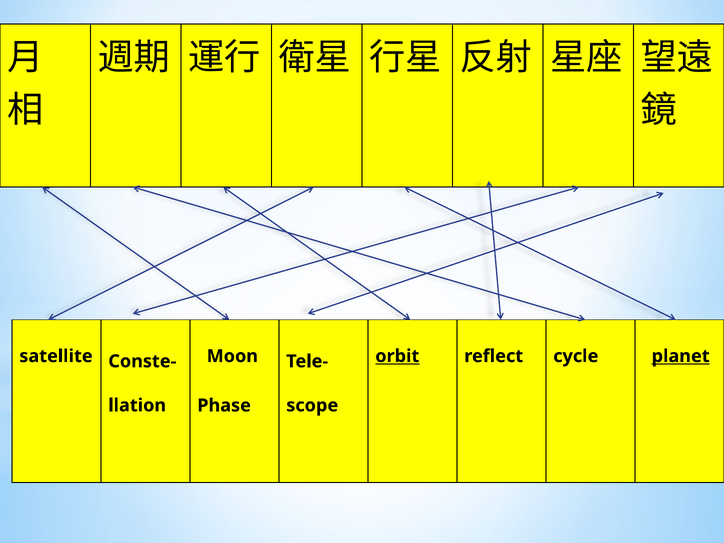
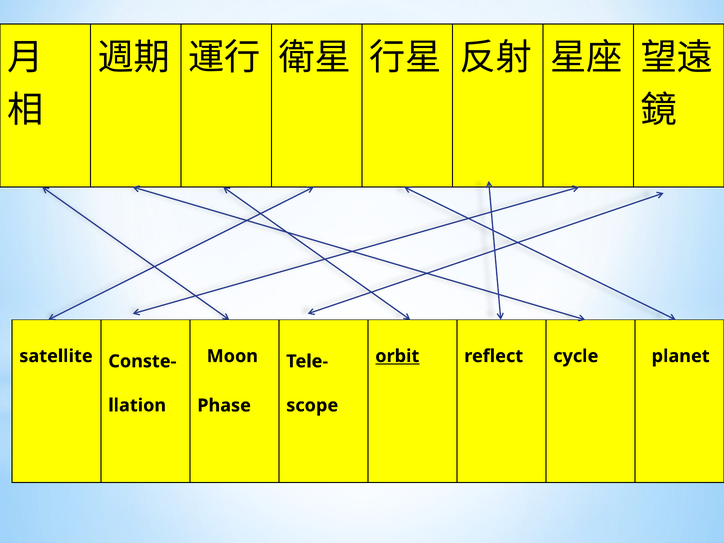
planet underline: present -> none
